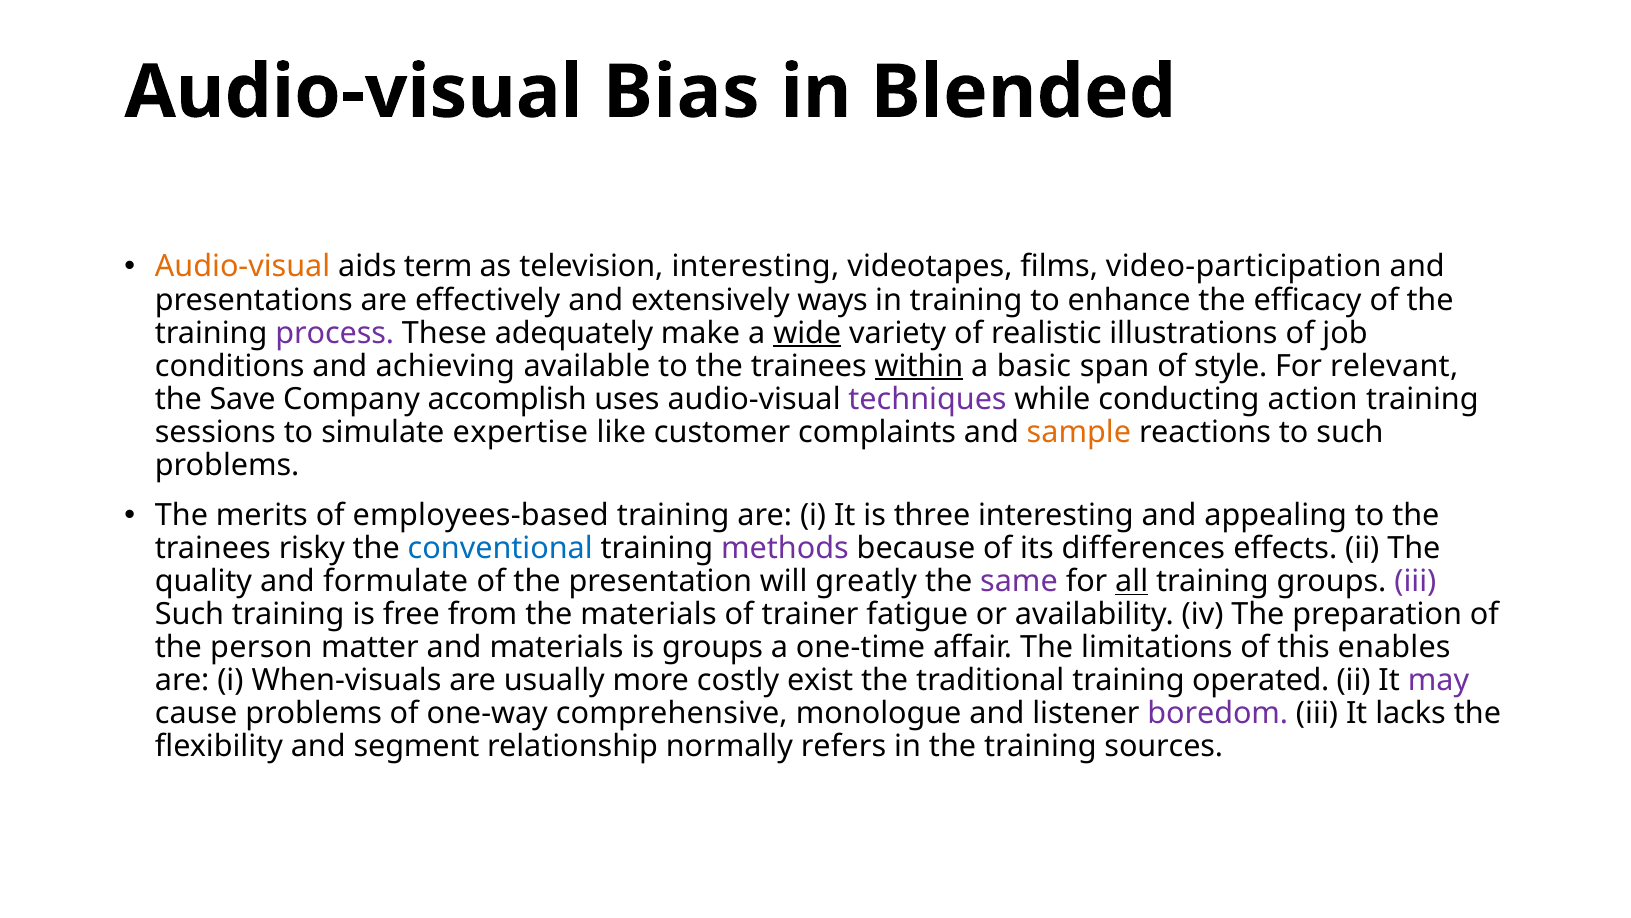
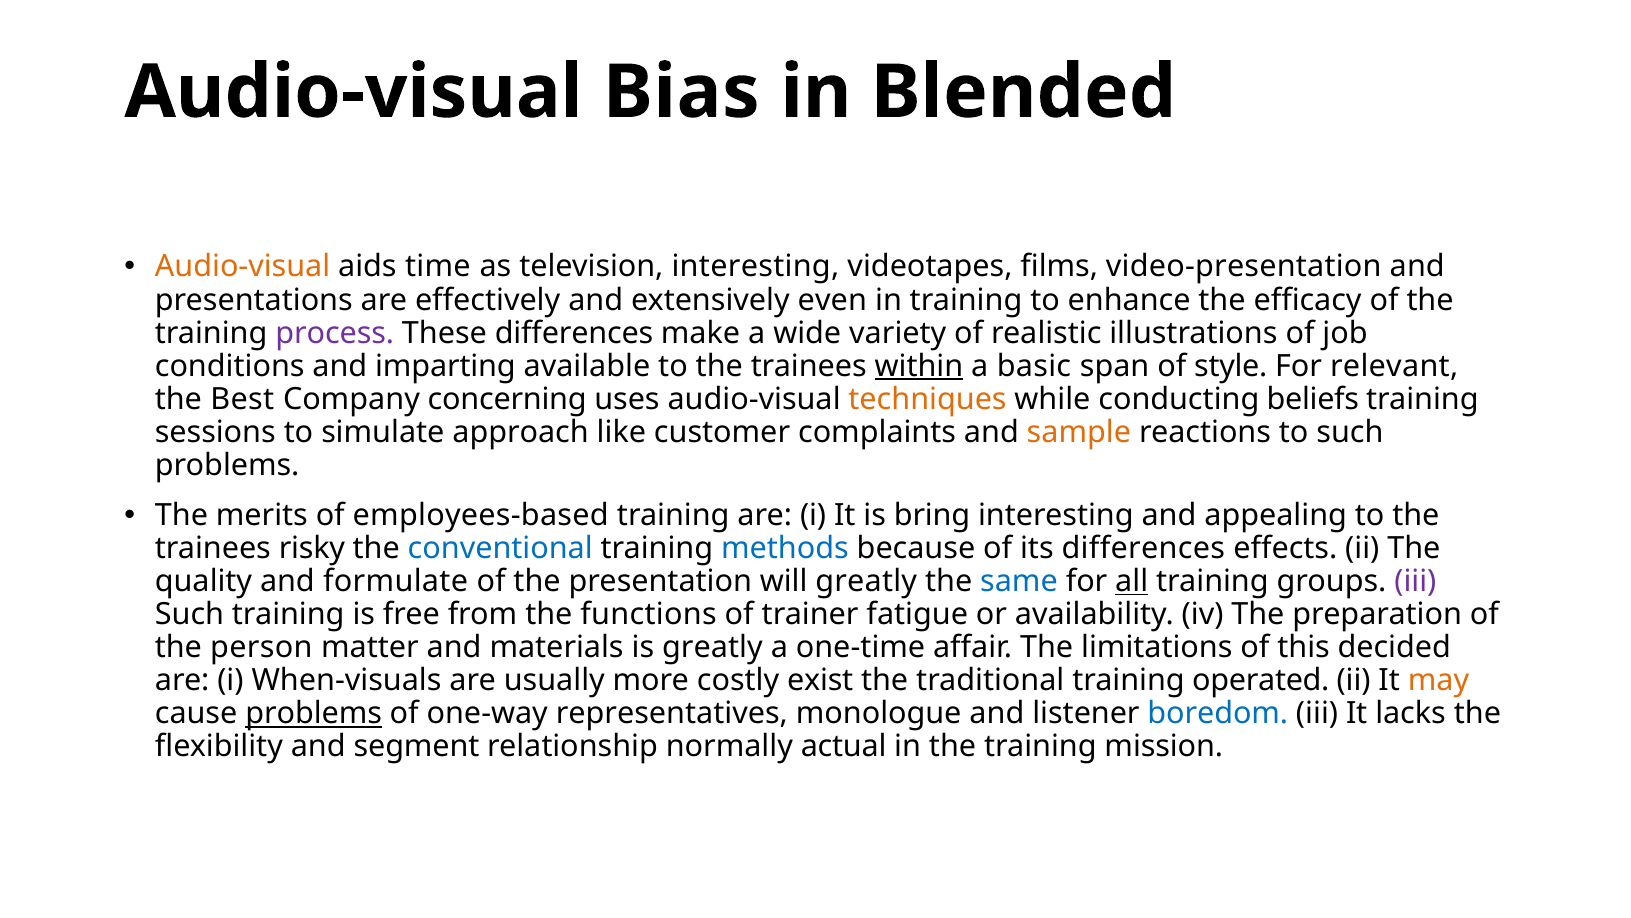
term: term -> time
video-participation: video-participation -> video-presentation
ways: ways -> even
These adequately: adequately -> differences
wide underline: present -> none
achieving: achieving -> imparting
Save: Save -> Best
accomplish: accomplish -> concerning
techniques colour: purple -> orange
action: action -> beliefs
expertise: expertise -> approach
three: three -> bring
methods colour: purple -> blue
same colour: purple -> blue
the materials: materials -> functions
is groups: groups -> greatly
enables: enables -> decided
may colour: purple -> orange
problems at (314, 713) underline: none -> present
comprehensive: comprehensive -> representatives
boredom colour: purple -> blue
refers: refers -> actual
sources: sources -> mission
